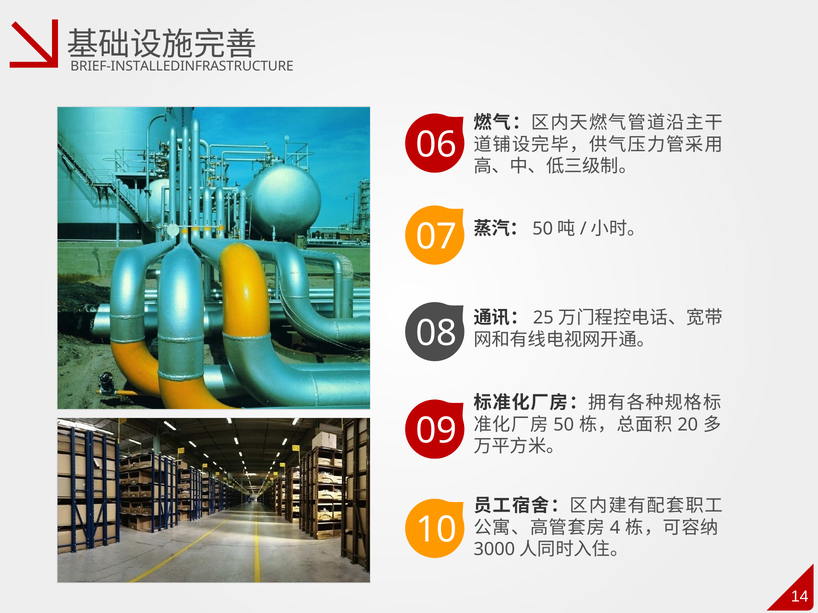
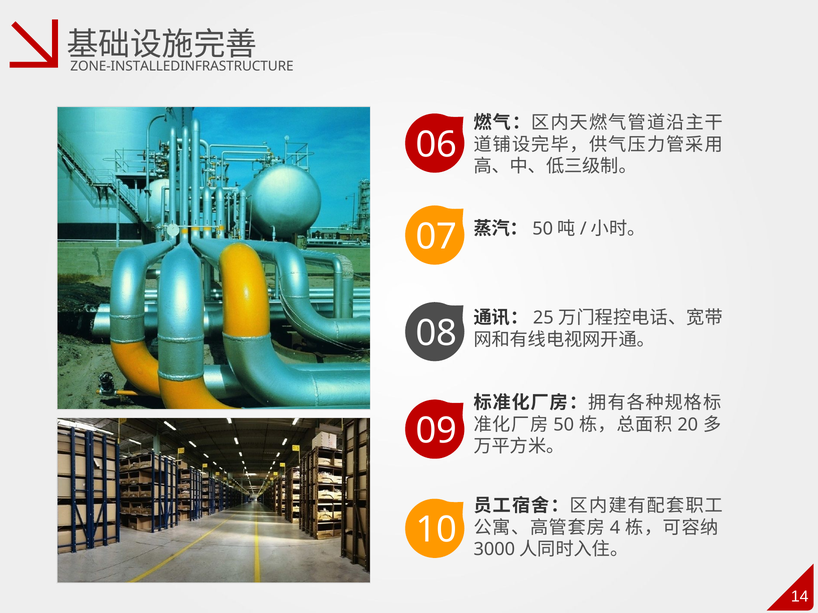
BRIEF-INSTALLEDINFRASTRUCTURE: BRIEF-INSTALLEDINFRASTRUCTURE -> ZONE-INSTALLEDINFRASTRUCTURE
